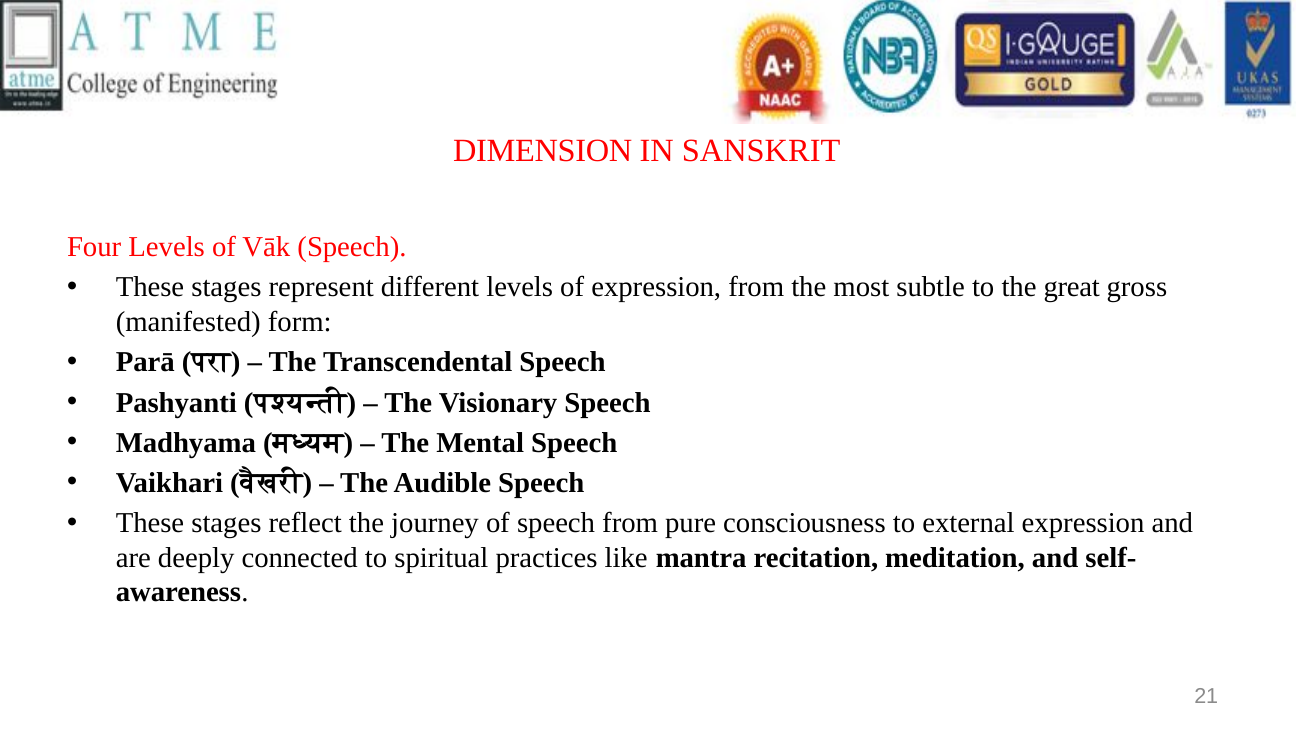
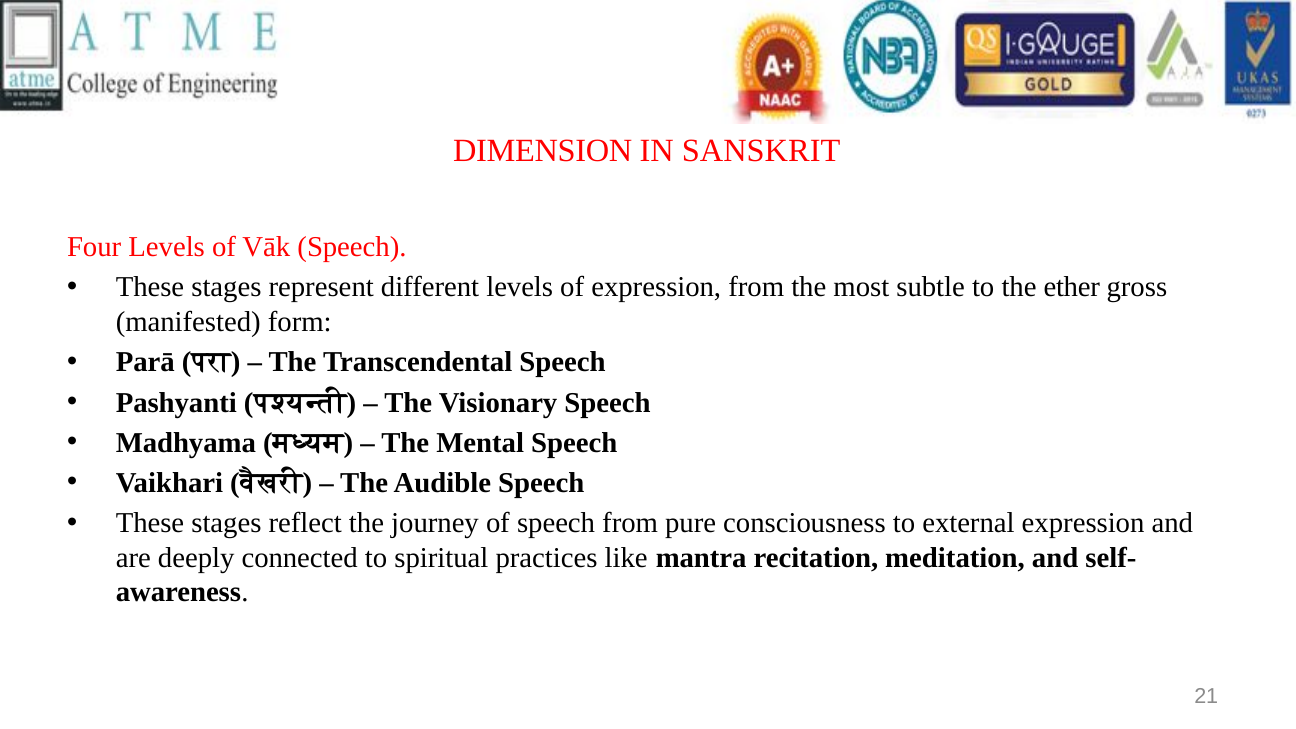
great: great -> ether
